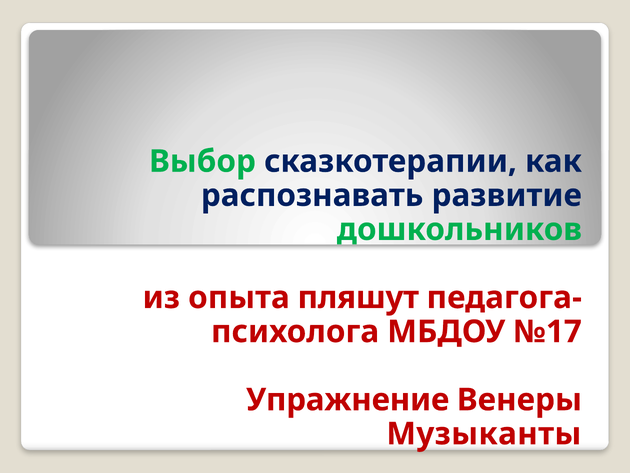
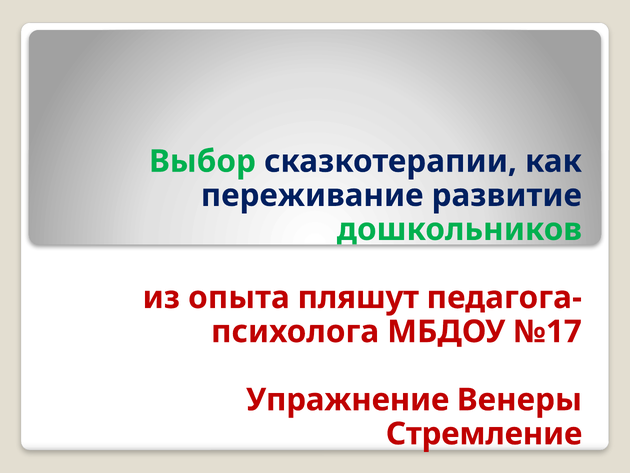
распознавать: распознавать -> переживание
Музыканты: Музыканты -> Стремление
